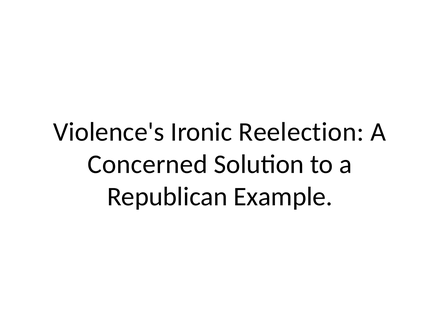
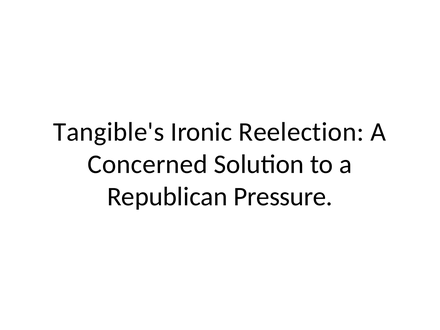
Violence's: Violence's -> Tangible's
Example: Example -> Pressure
